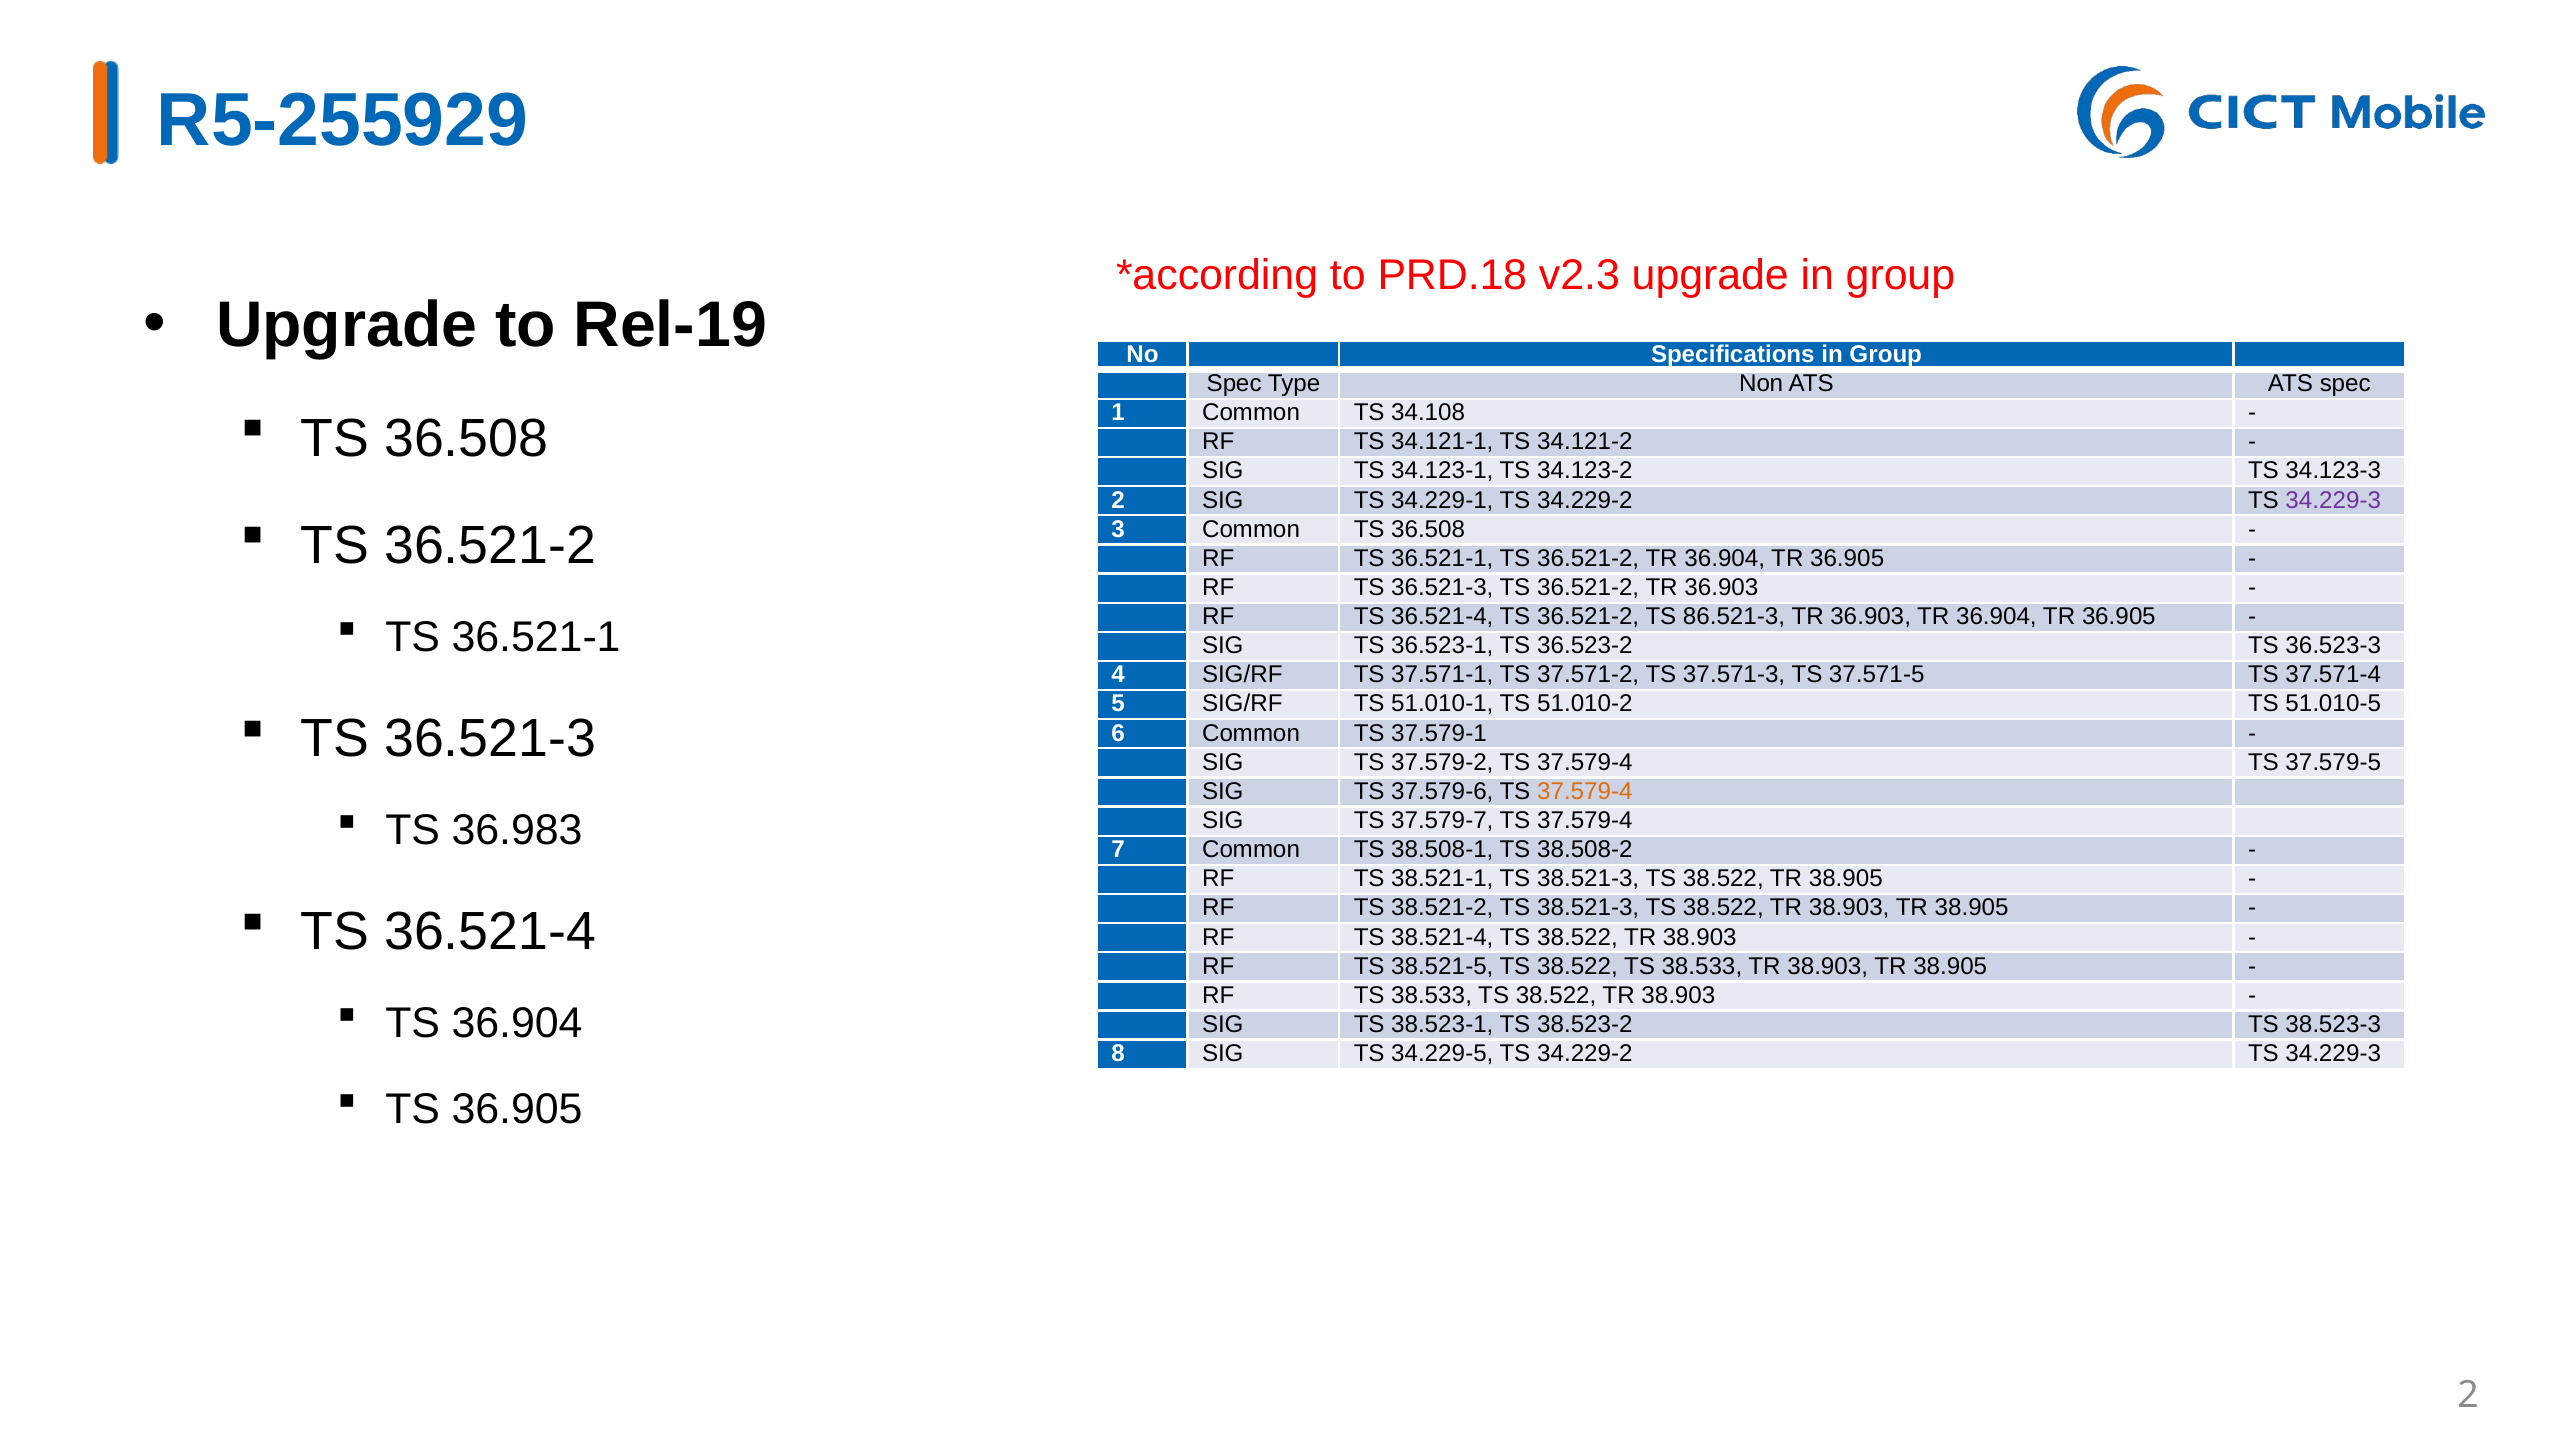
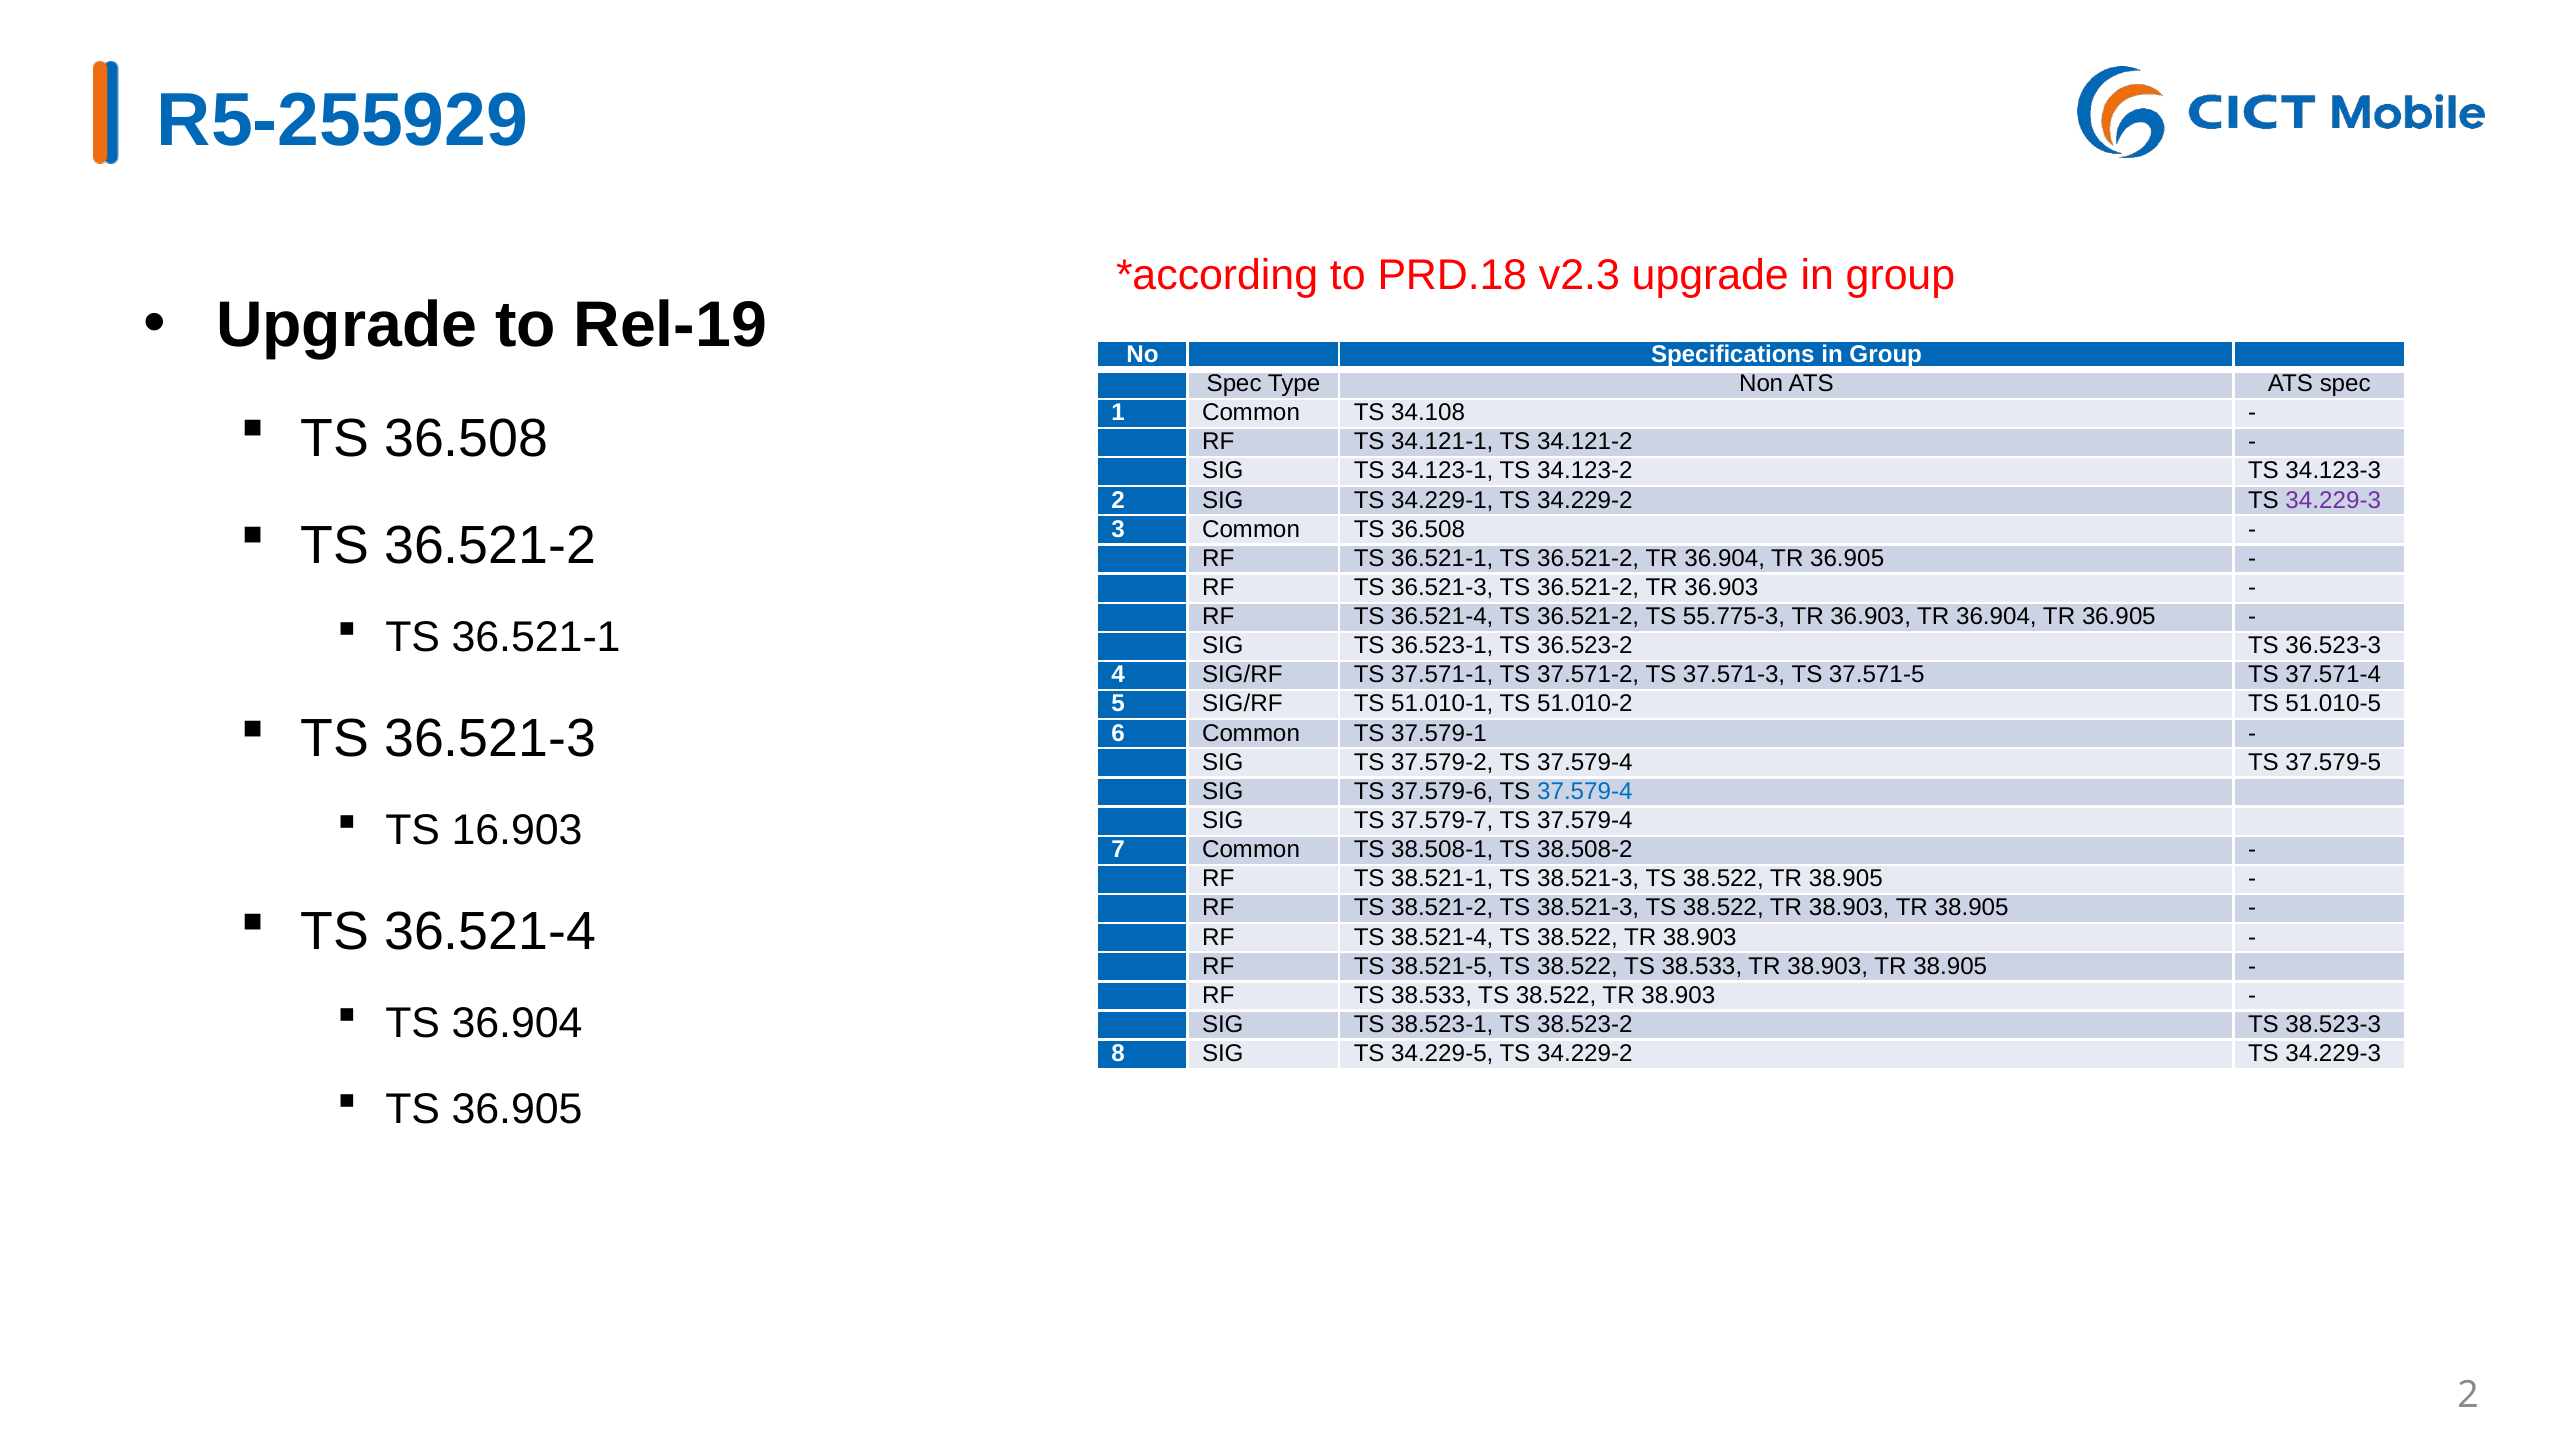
86.521-3: 86.521-3 -> 55.775-3
37.579-4 at (1585, 791) colour: orange -> blue
36.983: 36.983 -> 16.903
